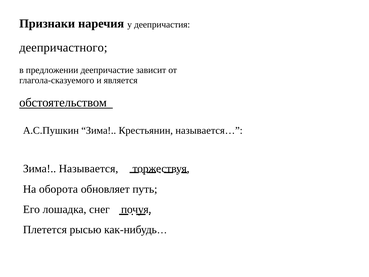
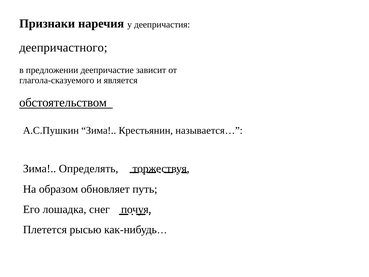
Называется: Называется -> Определять
оборота: оборота -> образом
